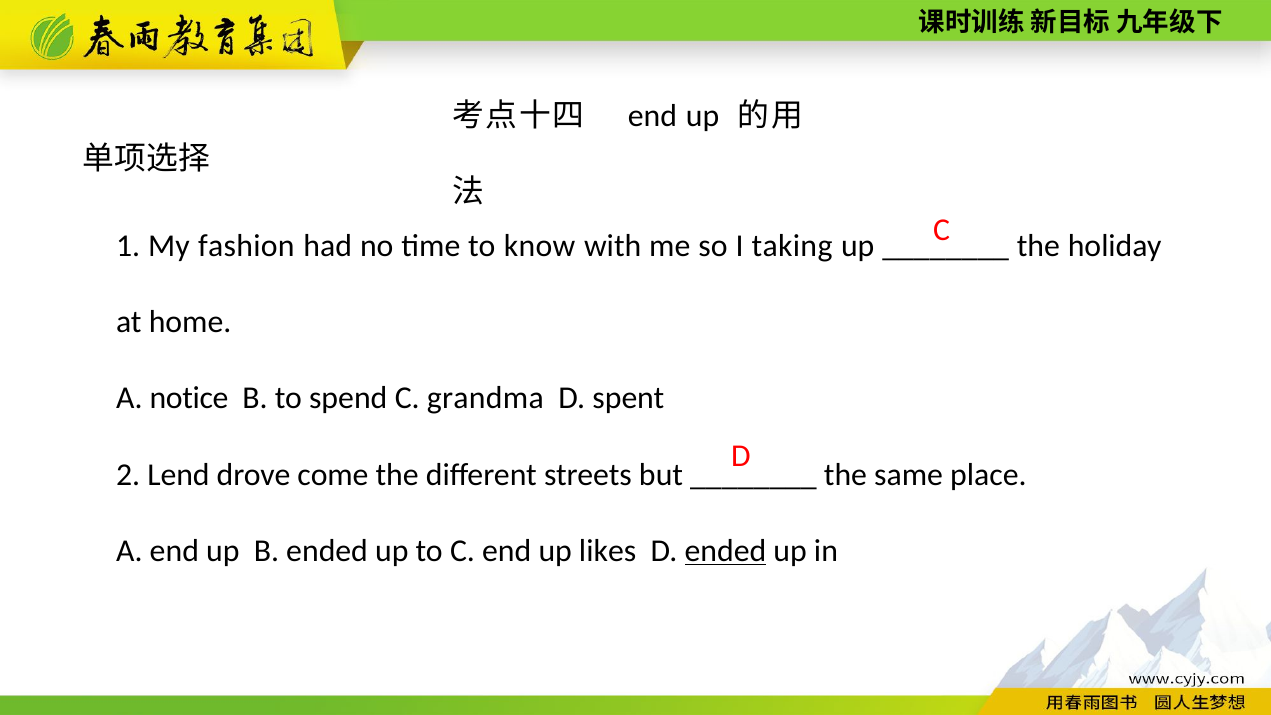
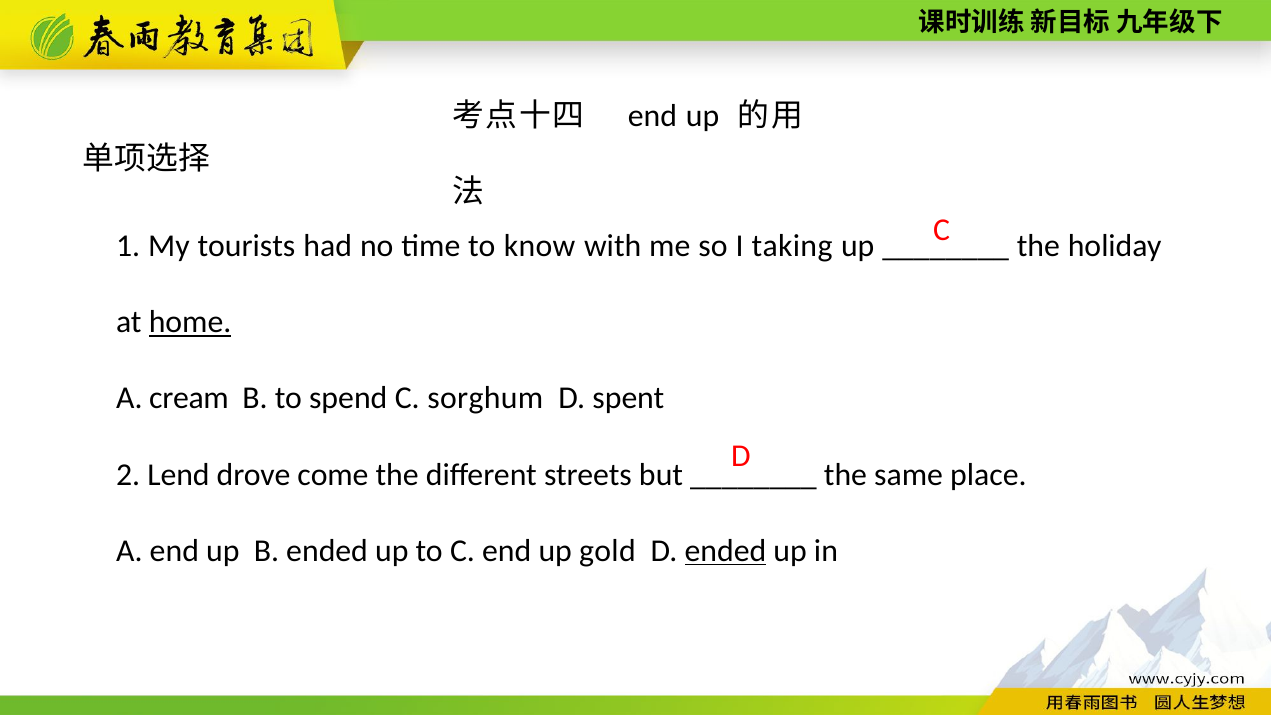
fashion: fashion -> tourists
home underline: none -> present
notice: notice -> cream
grandma: grandma -> sorghum
likes: likes -> gold
